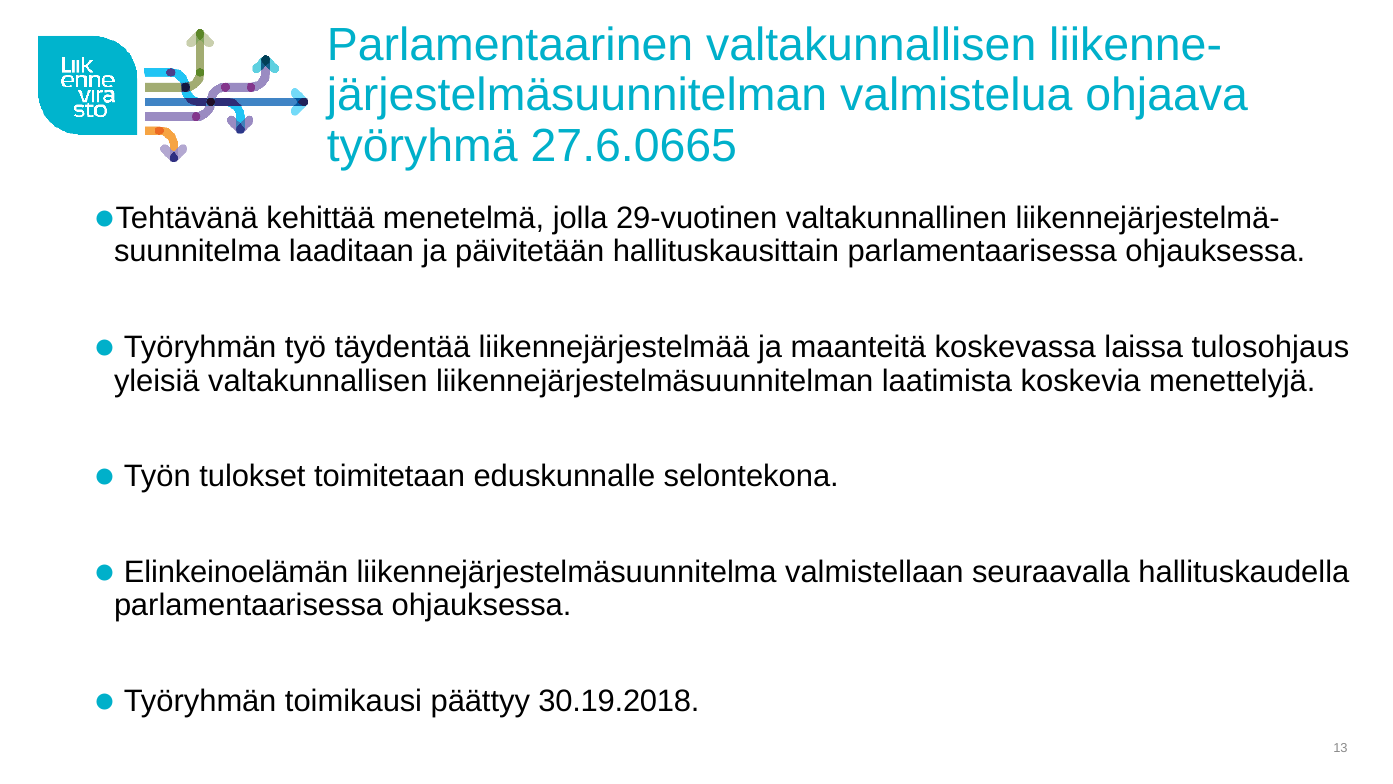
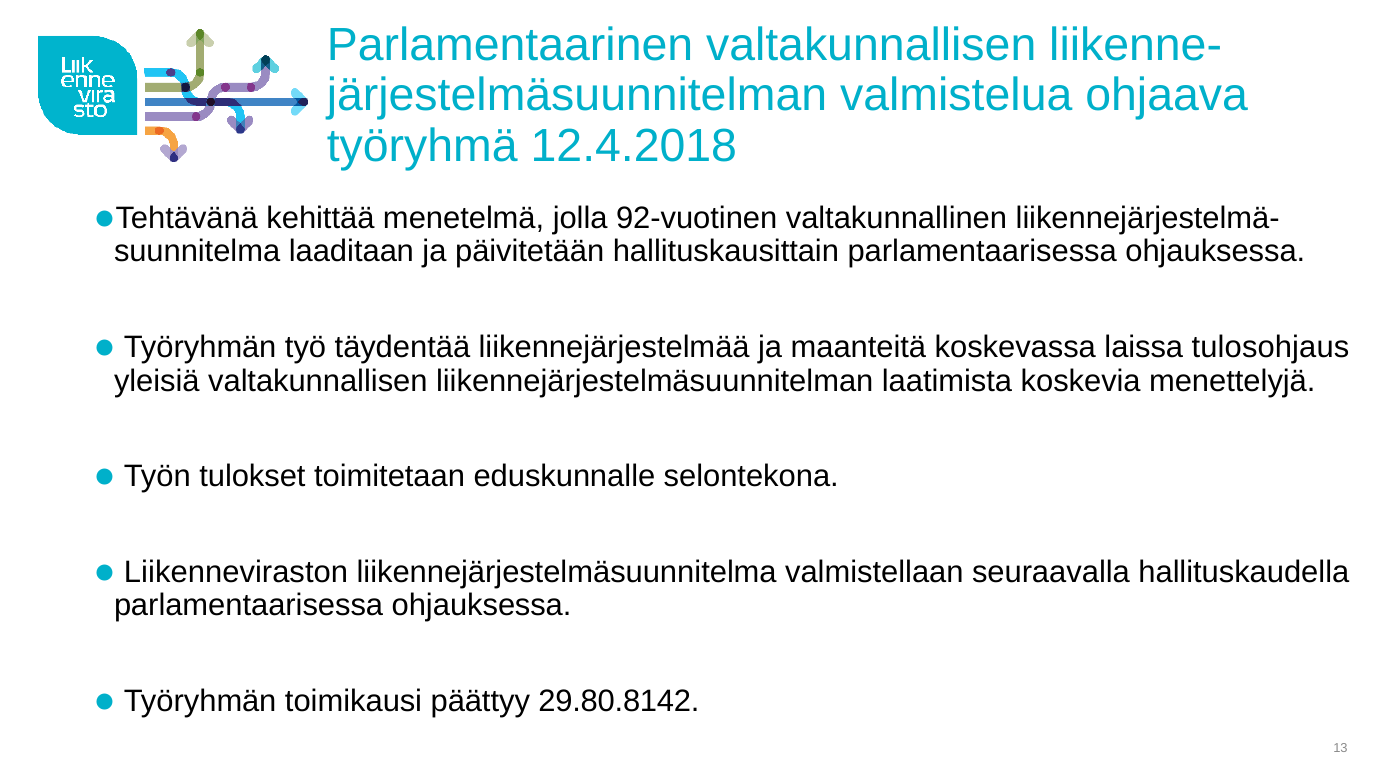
27.6.0665: 27.6.0665 -> 12.4.2018
29-vuotinen: 29-vuotinen -> 92-vuotinen
Elinkeinoelämän: Elinkeinoelämän -> Liikenneviraston
30.19.2018: 30.19.2018 -> 29.80.8142
